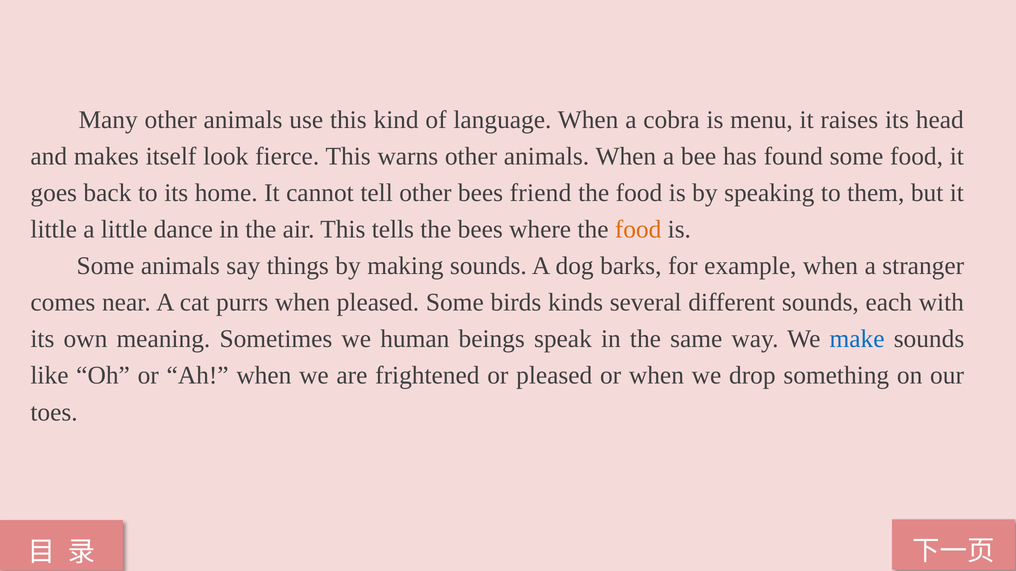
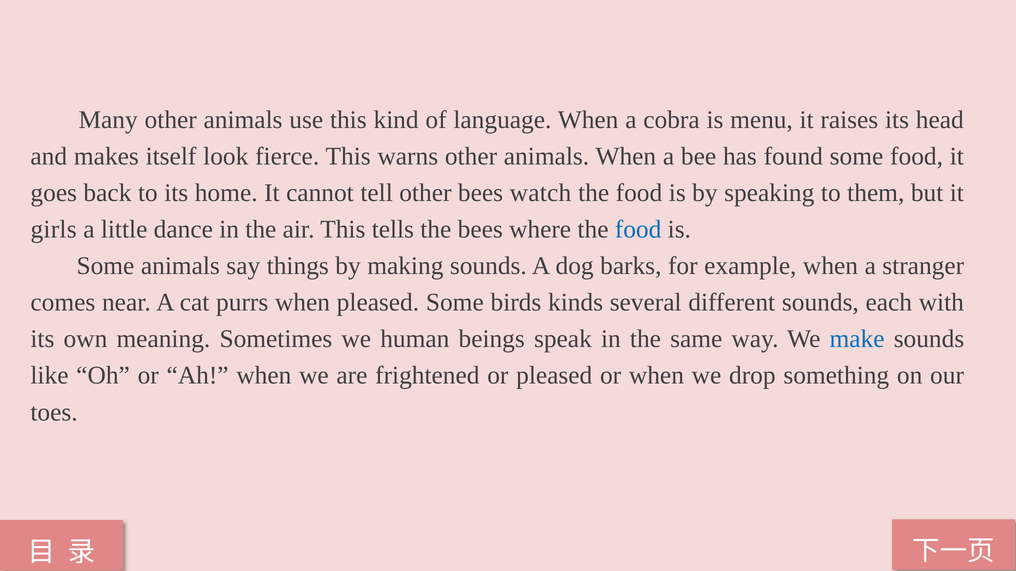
friend: friend -> watch
little at (54, 230): little -> girls
food at (638, 230) colour: orange -> blue
